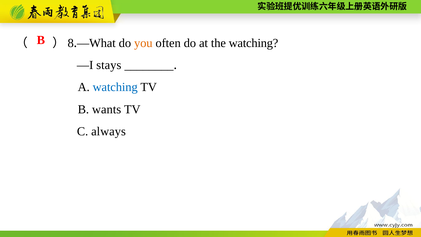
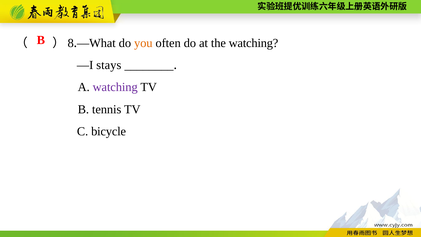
watching at (115, 87) colour: blue -> purple
wants: wants -> tennis
always: always -> bicycle
